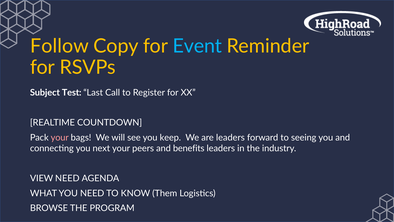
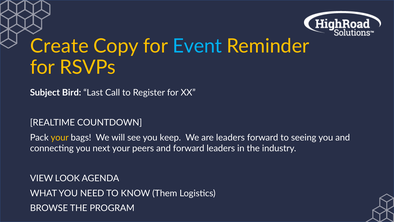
Follow: Follow -> Create
Test: Test -> Bird
your at (60, 137) colour: pink -> yellow
and benefits: benefits -> forward
VIEW NEED: NEED -> LOOK
